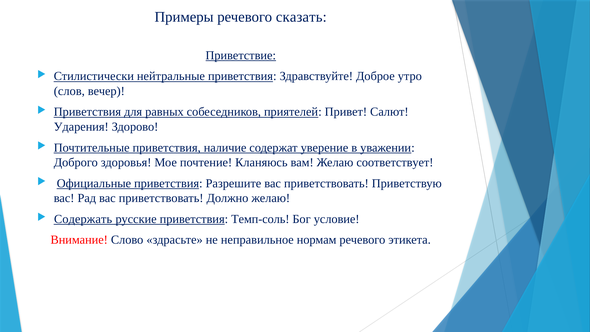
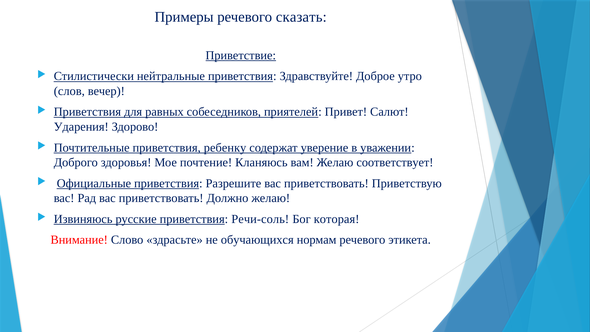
наличие: наличие -> ребенку
Содержать: Содержать -> Извиняюсь
Темп-соль: Темп-соль -> Речи-соль
условие: условие -> которая
неправильное: неправильное -> обучающихся
